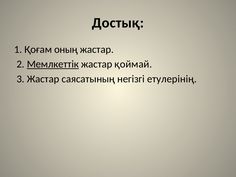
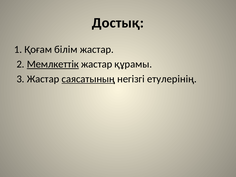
оның: оның -> білім
қоймай: қоймай -> құрамы
саясатының underline: none -> present
